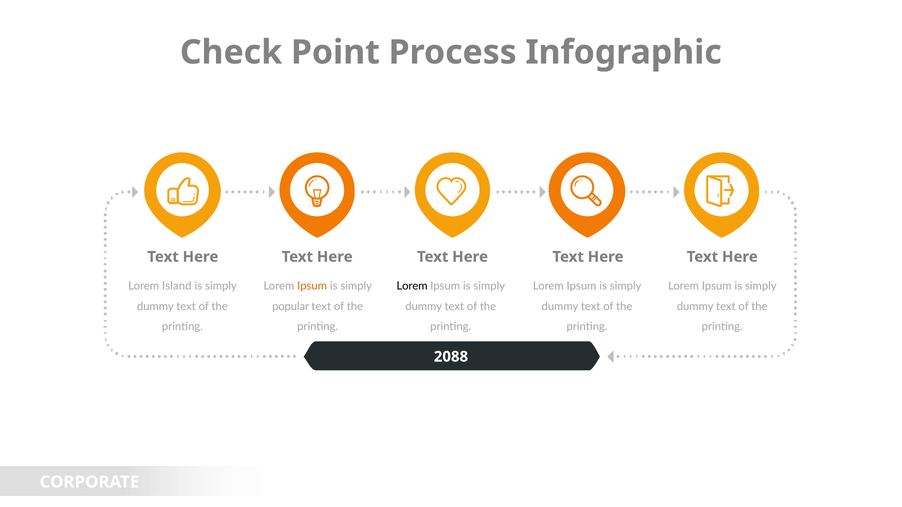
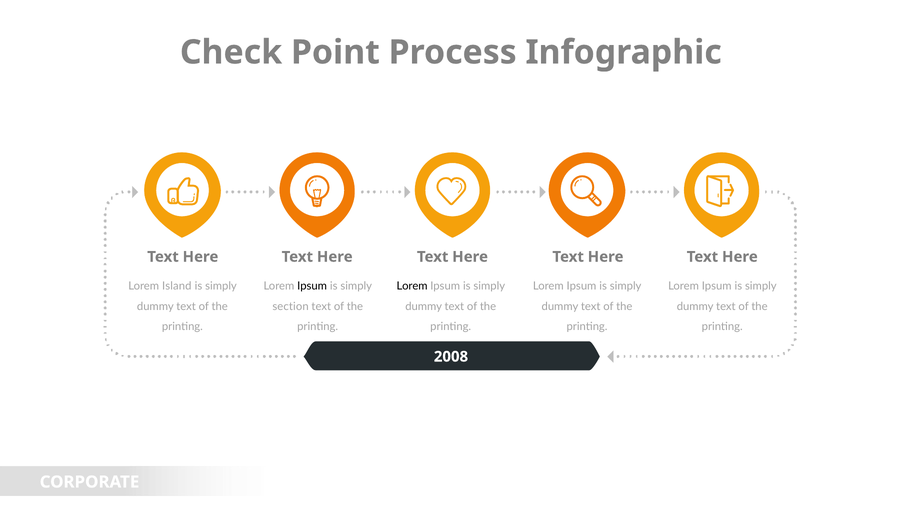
Ipsum at (312, 286) colour: orange -> black
popular: popular -> section
2088: 2088 -> 2008
